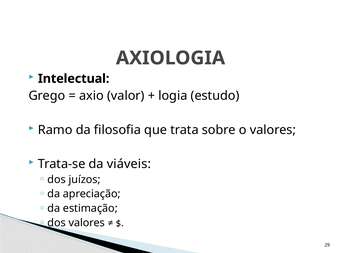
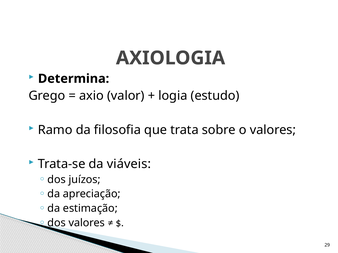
Intelectual: Intelectual -> Determina
